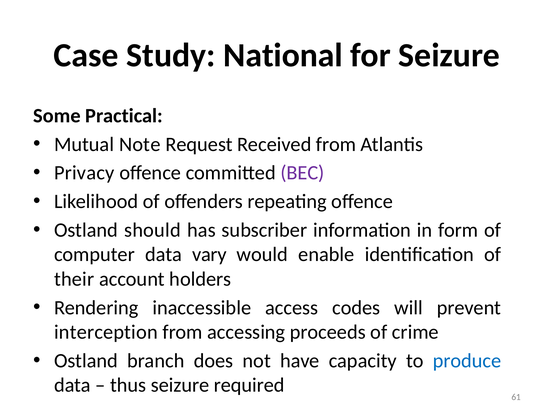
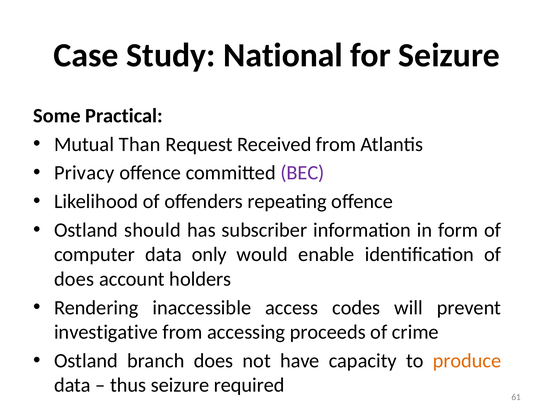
Note: Note -> Than
vary: vary -> only
their at (74, 279): their -> does
interception: interception -> investigative
produce colour: blue -> orange
